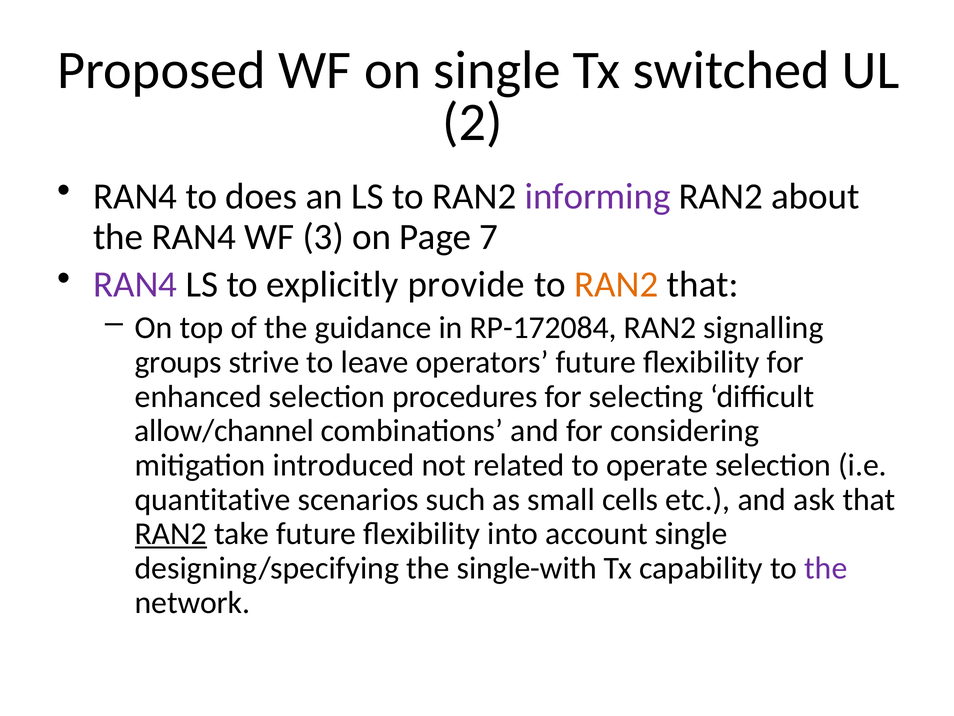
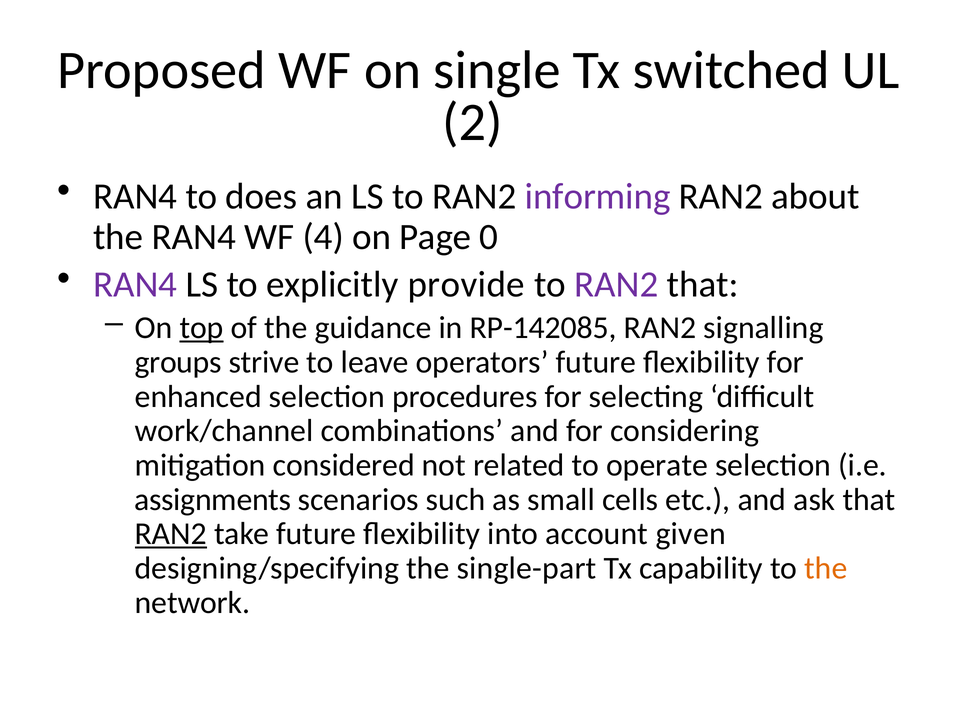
3: 3 -> 4
7: 7 -> 0
RAN2 at (616, 284) colour: orange -> purple
top underline: none -> present
RP-172084: RP-172084 -> RP-142085
allow/channel: allow/channel -> work/channel
introduced: introduced -> considered
quantitative: quantitative -> assignments
account single: single -> given
single-with: single-with -> single-part
the at (826, 568) colour: purple -> orange
